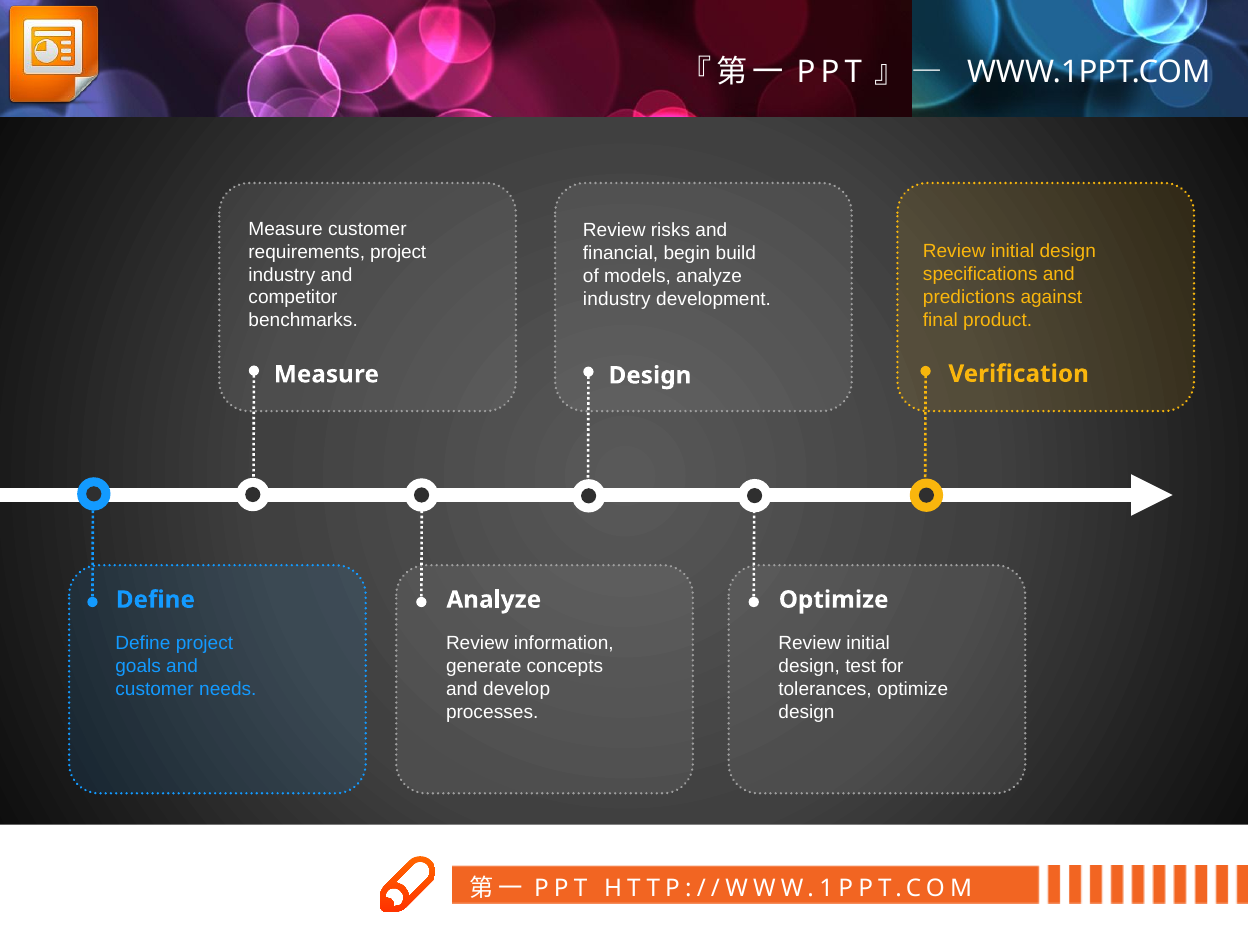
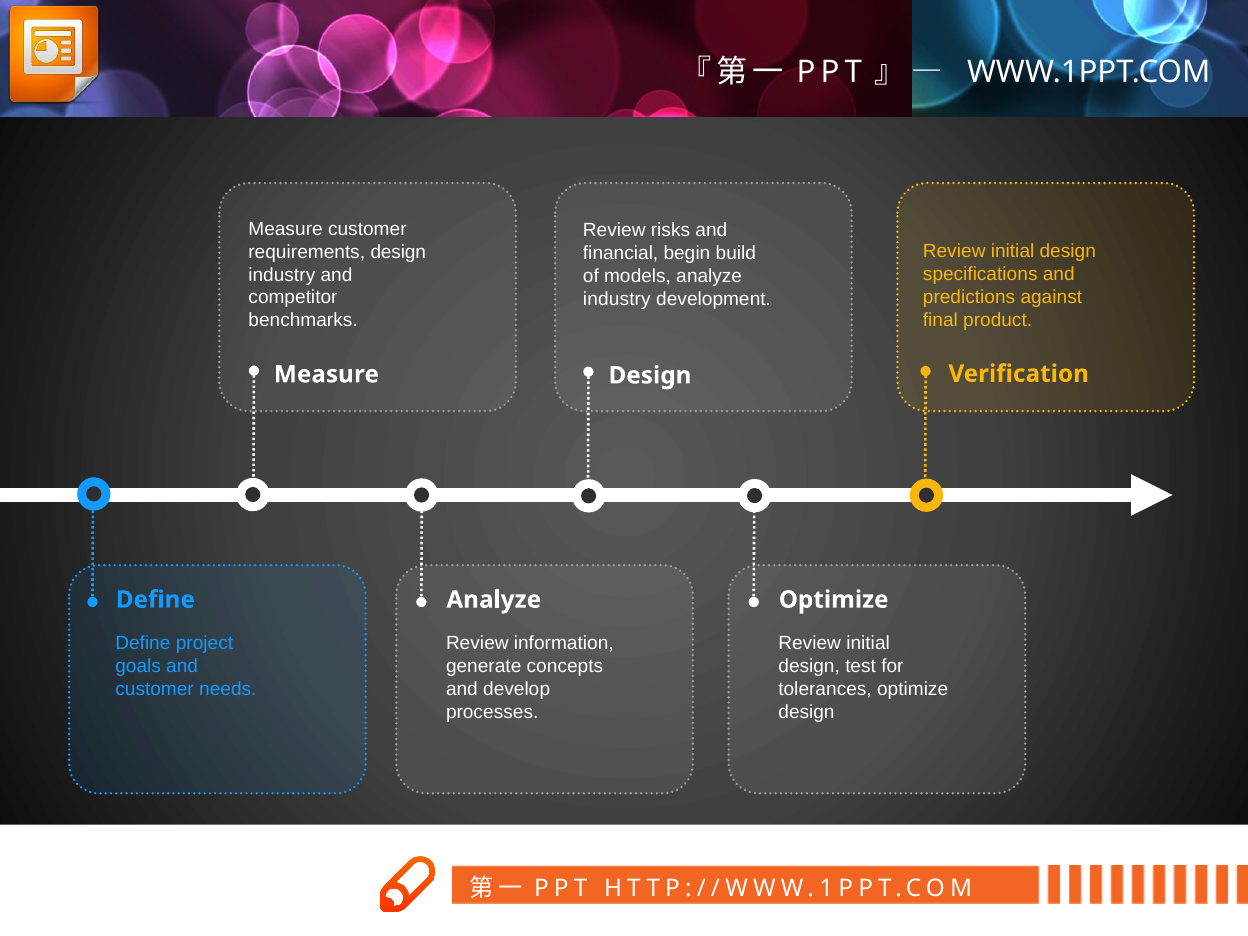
requirements project: project -> design
